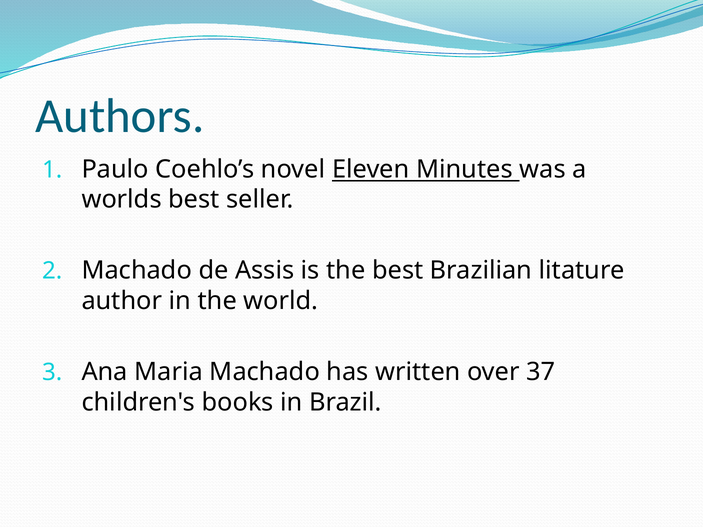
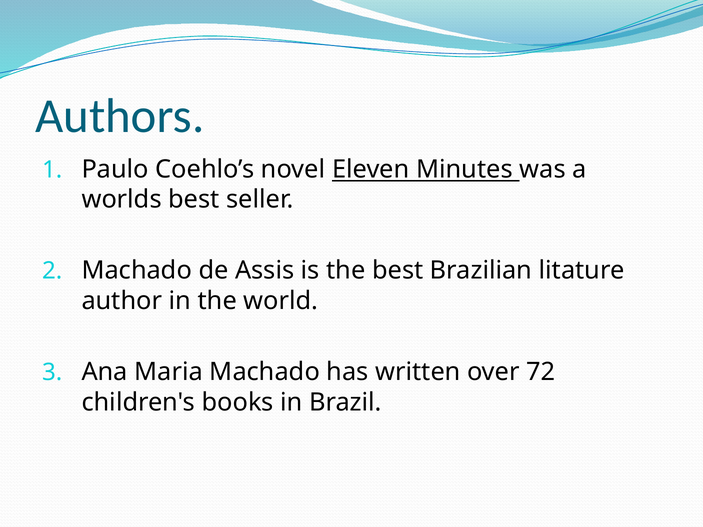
37: 37 -> 72
